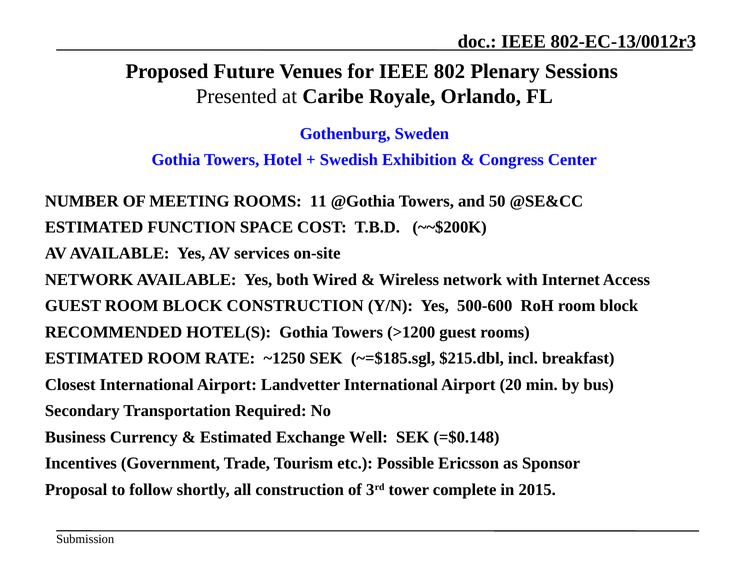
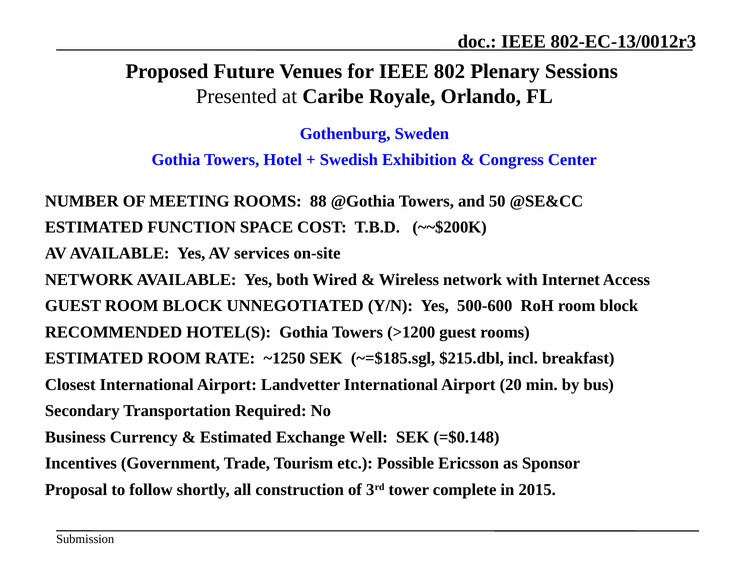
11: 11 -> 88
BLOCK CONSTRUCTION: CONSTRUCTION -> UNNEGOTIATED
